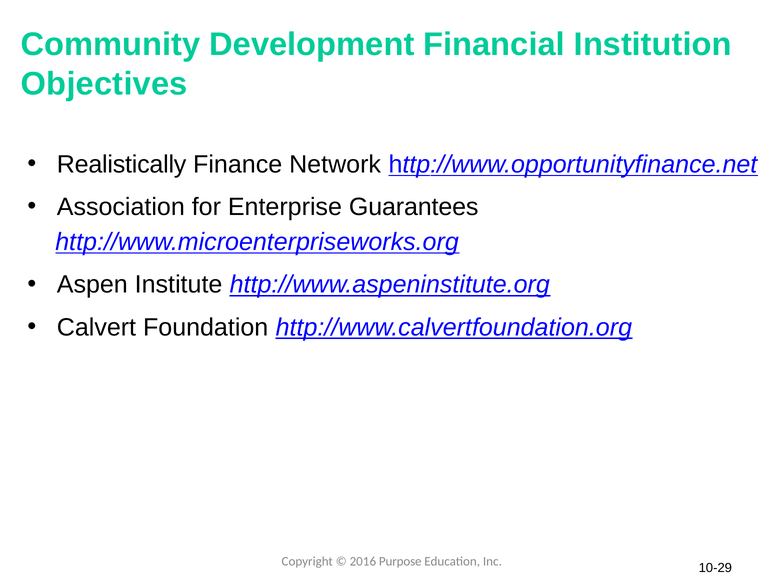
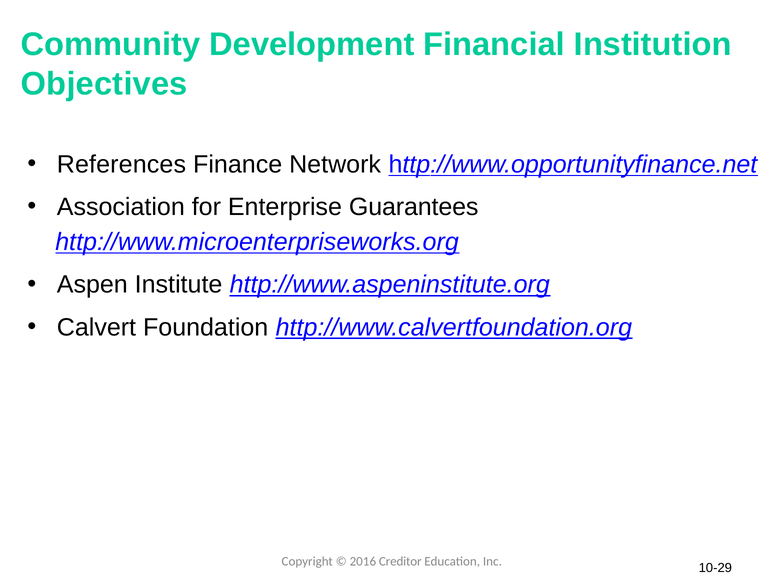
Realistically: Realistically -> References
Purpose: Purpose -> Creditor
